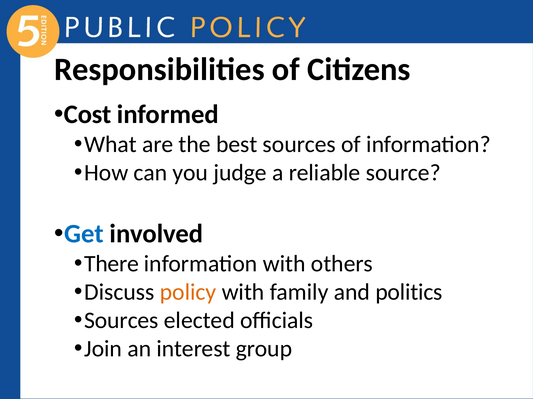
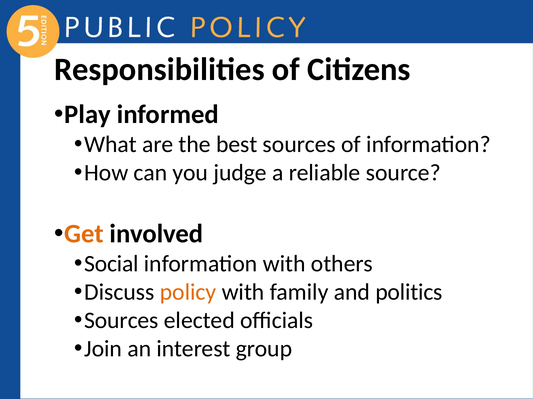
Cost: Cost -> Play
Get colour: blue -> orange
There: There -> Social
